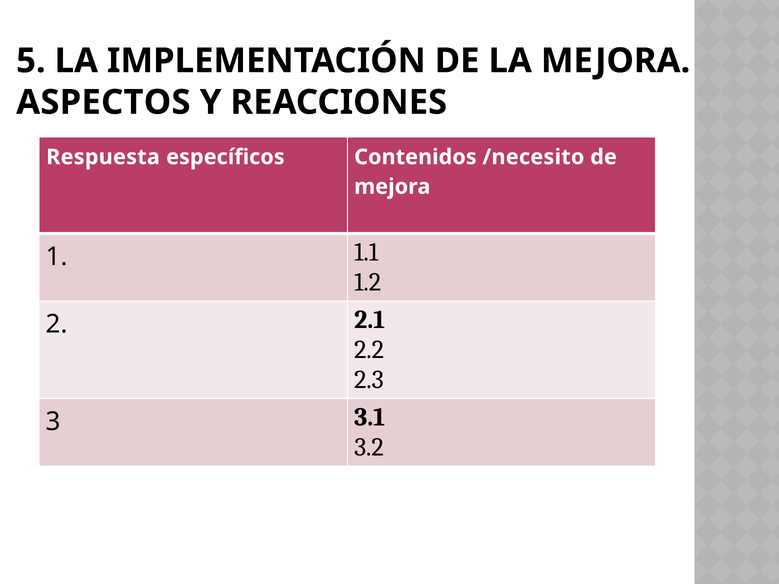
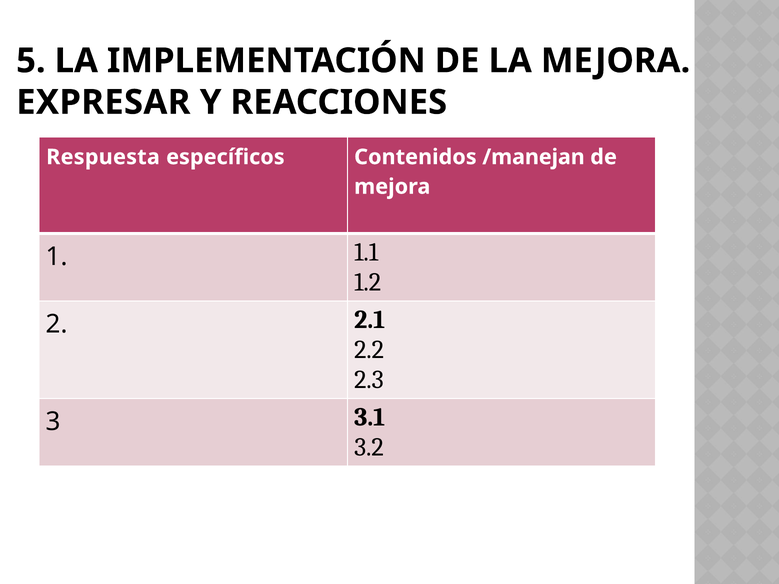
ASPECTOS: ASPECTOS -> EXPRESAR
/necesito: /necesito -> /manejan
